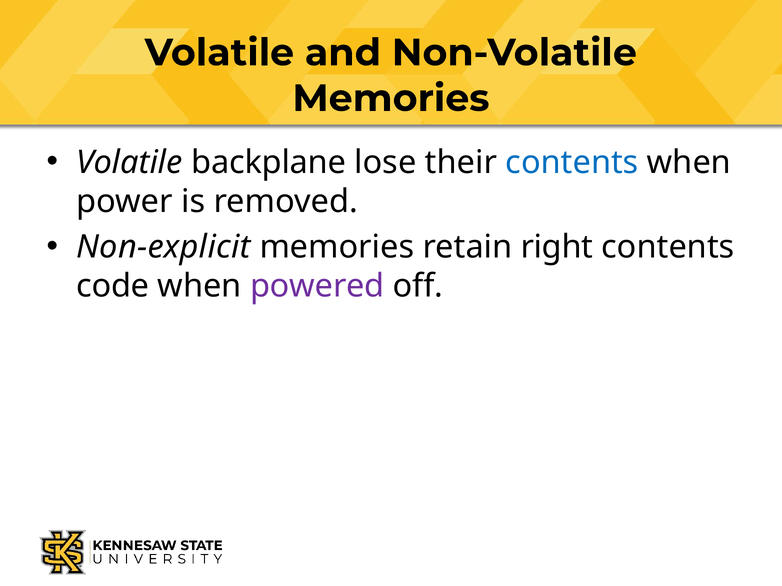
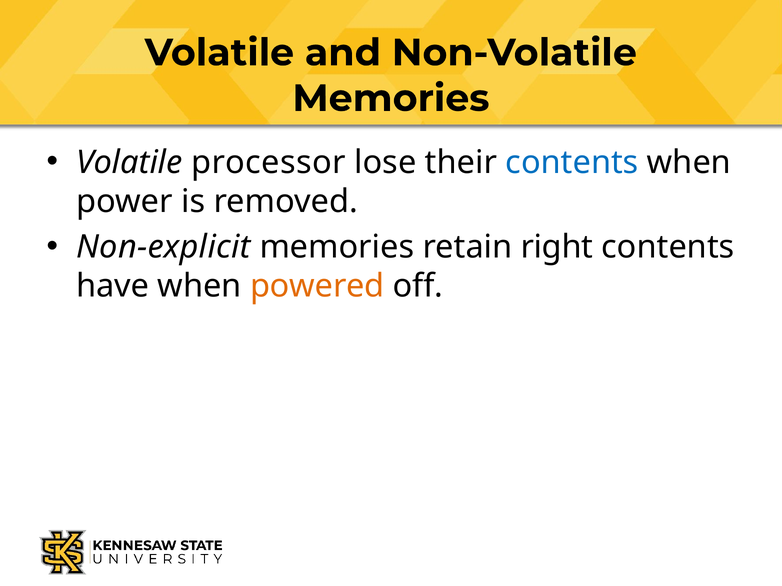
backplane: backplane -> processor
code: code -> have
powered colour: purple -> orange
